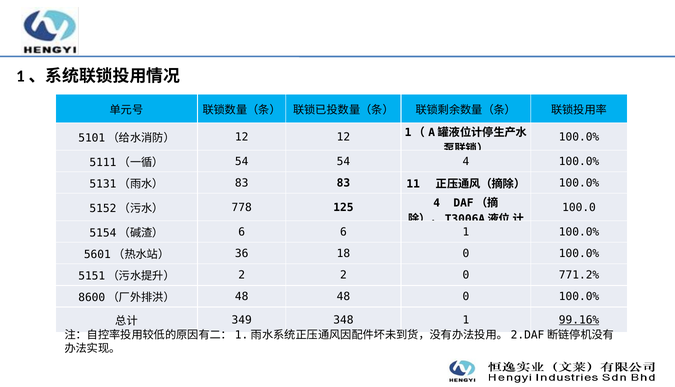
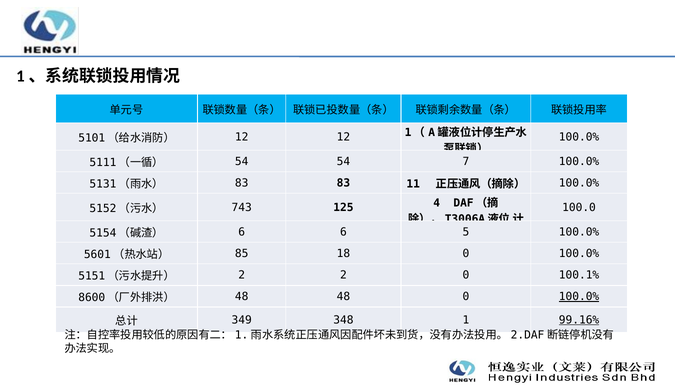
54 4: 4 -> 7
778: 778 -> 743
6 1: 1 -> 5
36: 36 -> 85
771.2%: 771.2% -> 100.1%
100.0% at (579, 297) underline: none -> present
